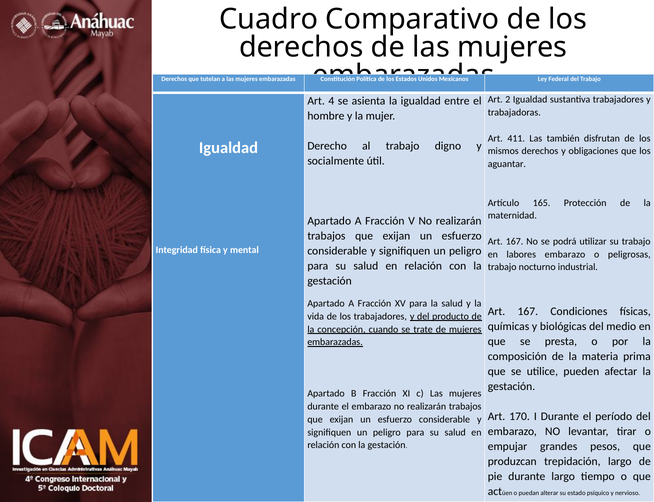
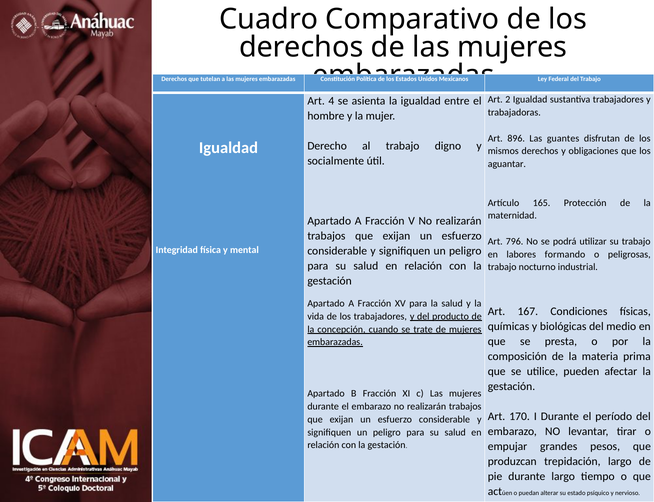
411: 411 -> 896
también: también -> guantes
167 at (515, 242): 167 -> 796
labores embarazo: embarazo -> formando
